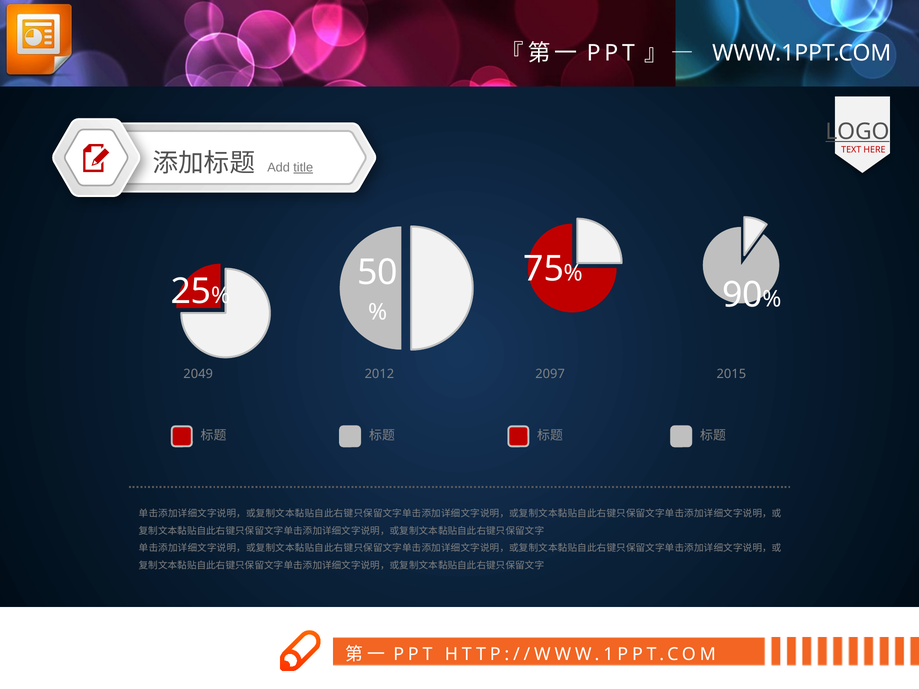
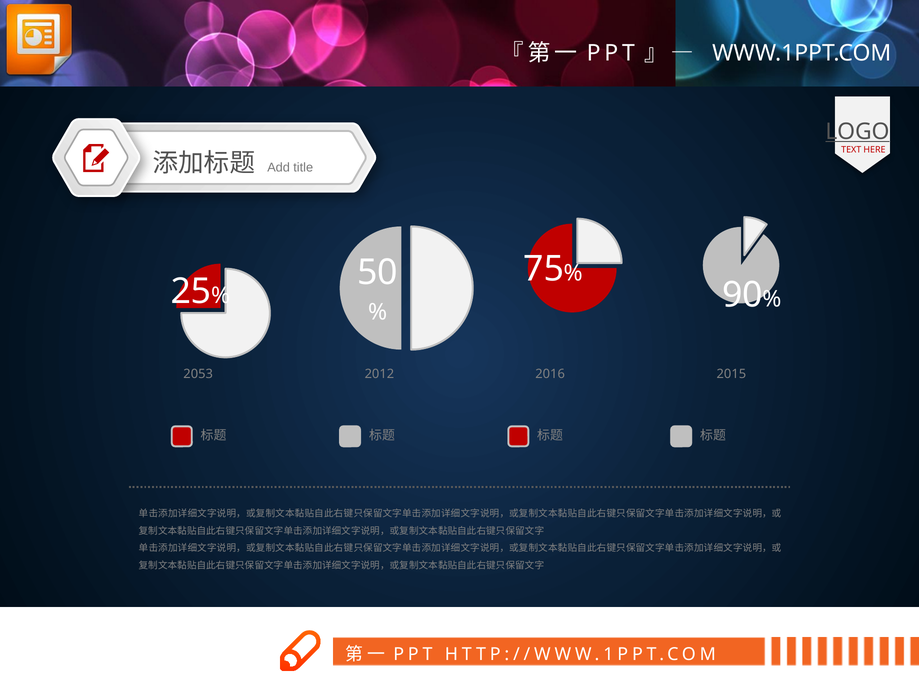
title underline: present -> none
2049: 2049 -> 2053
2097: 2097 -> 2016
